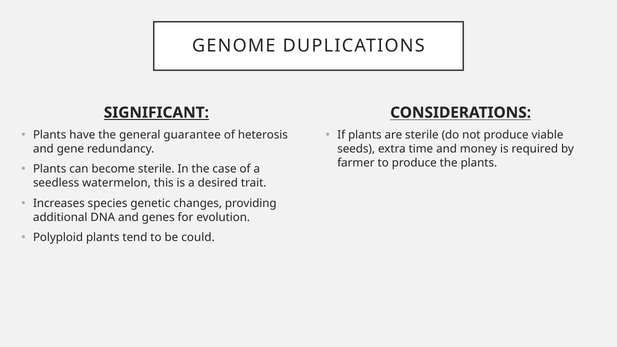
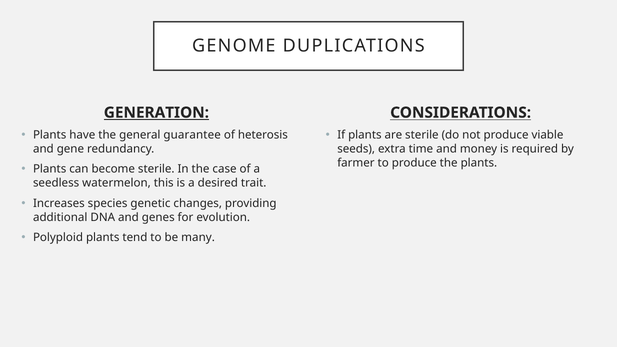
SIGNIFICANT: SIGNIFICANT -> GENERATION
could: could -> many
